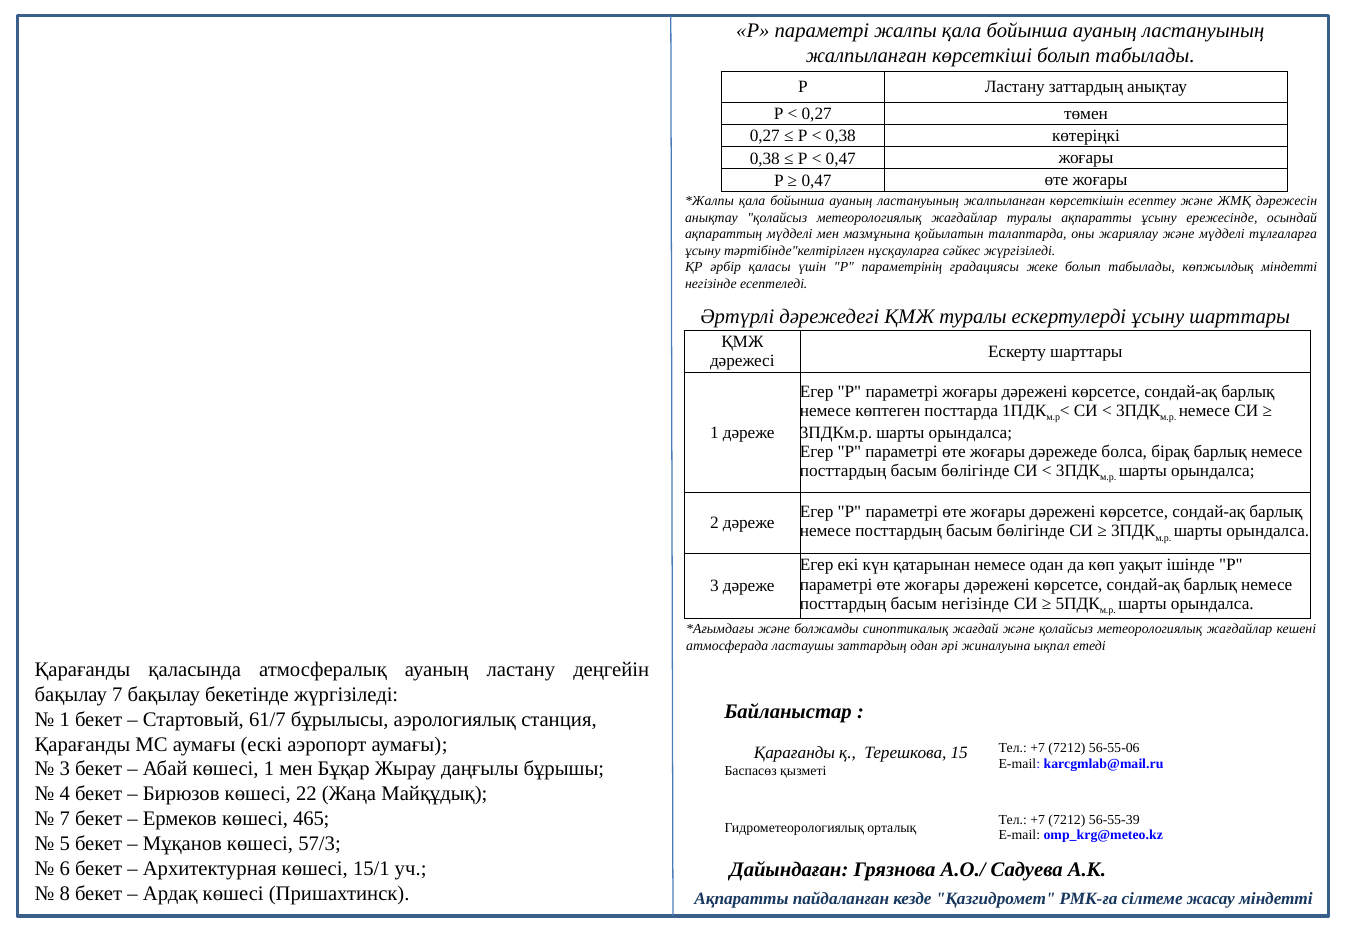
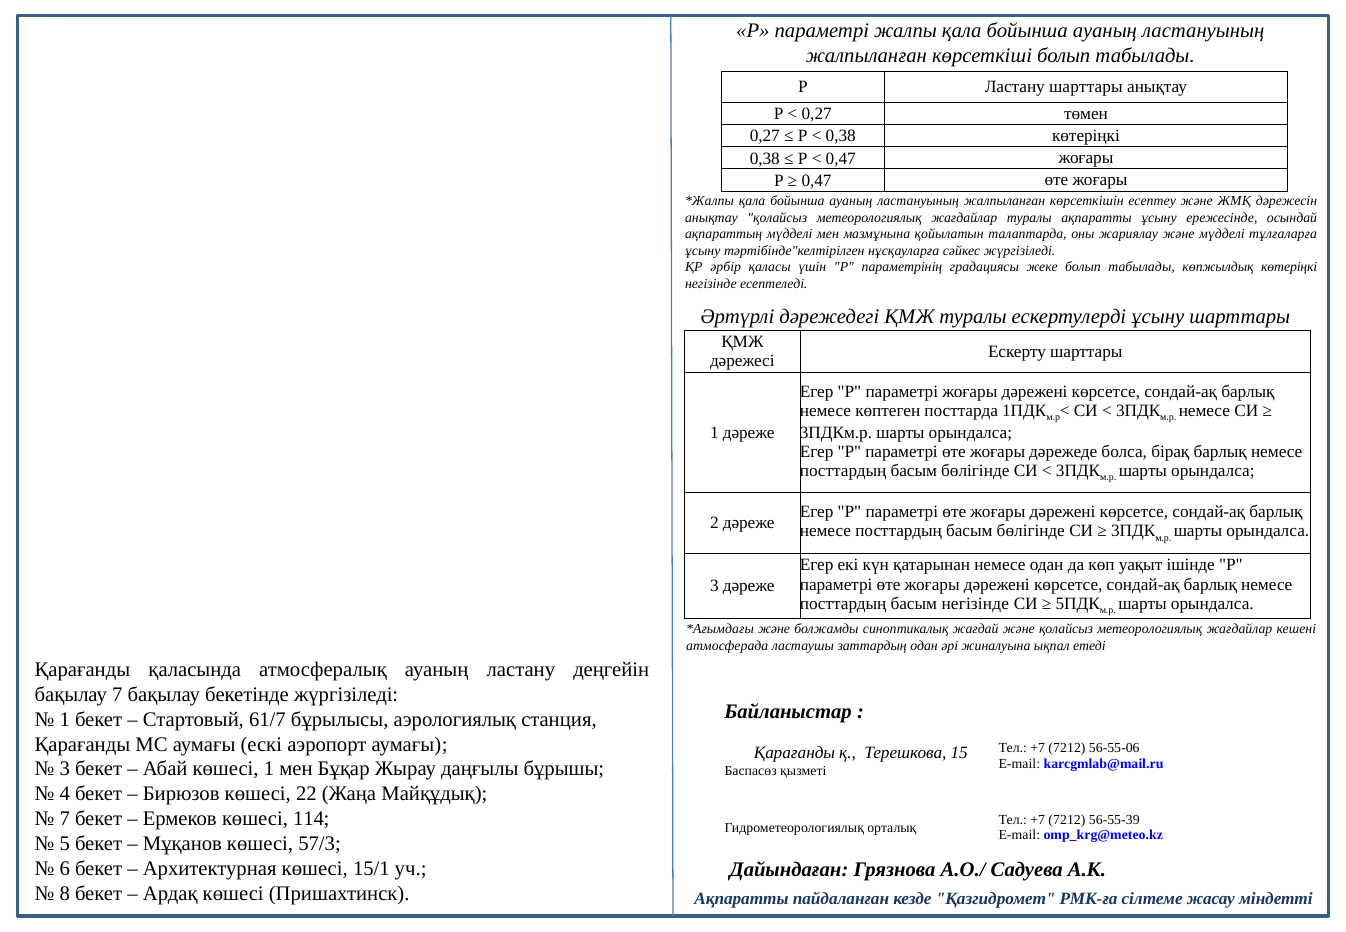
Ластану заттардың: заттардың -> шарттары
көпжылдық міндетті: міндетті -> көтеріңкі
465: 465 -> 114
